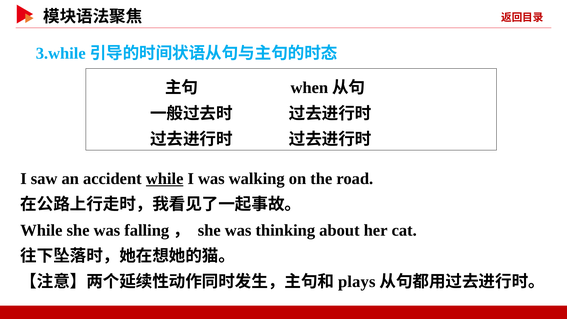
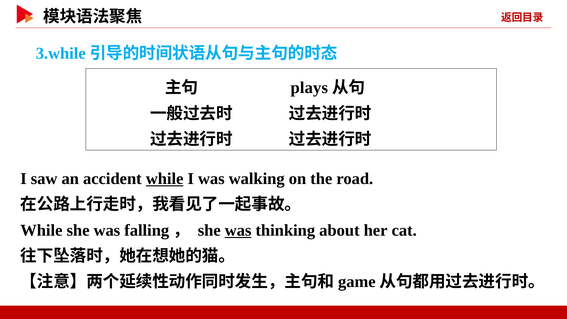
when: when -> plays
was at (238, 230) underline: none -> present
plays: plays -> game
